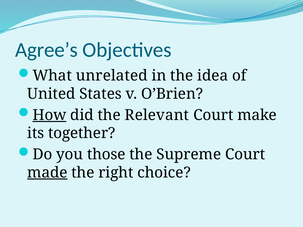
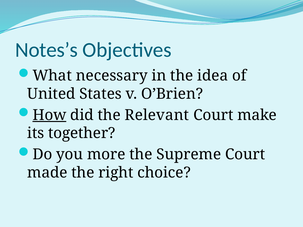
Agree’s: Agree’s -> Notes’s
unrelated: unrelated -> necessary
those: those -> more
made underline: present -> none
